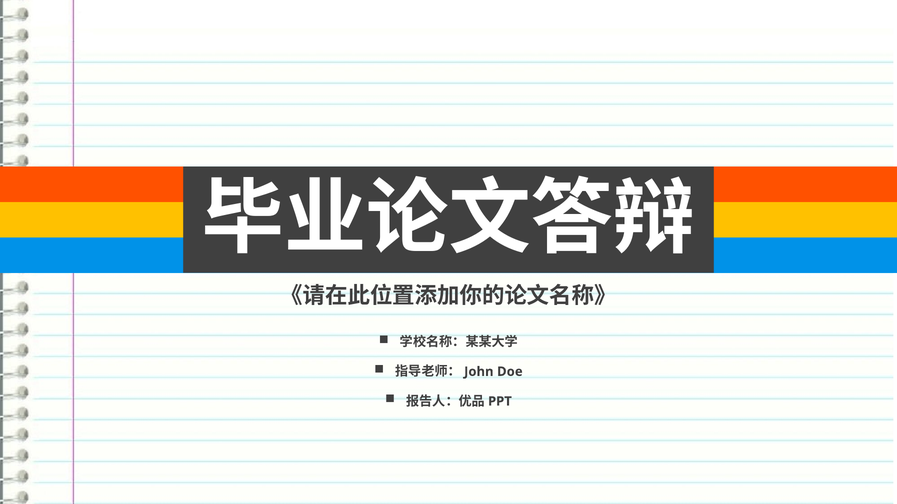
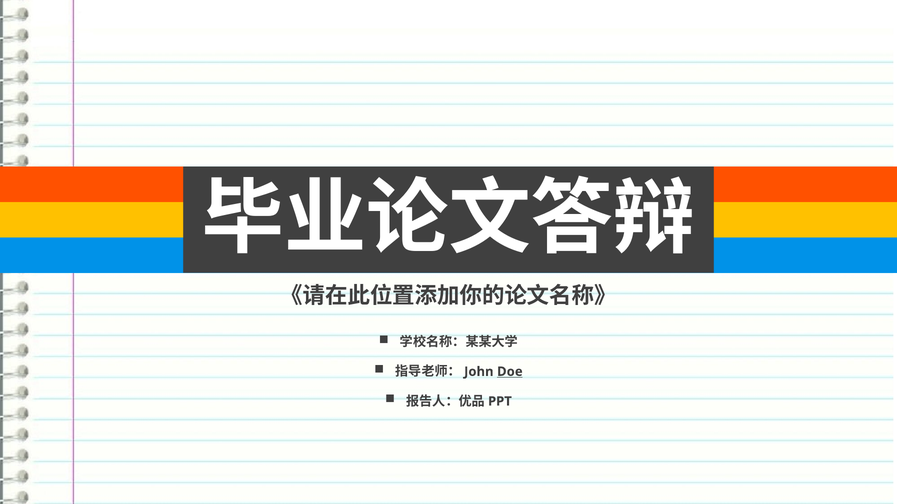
Doe underline: none -> present
